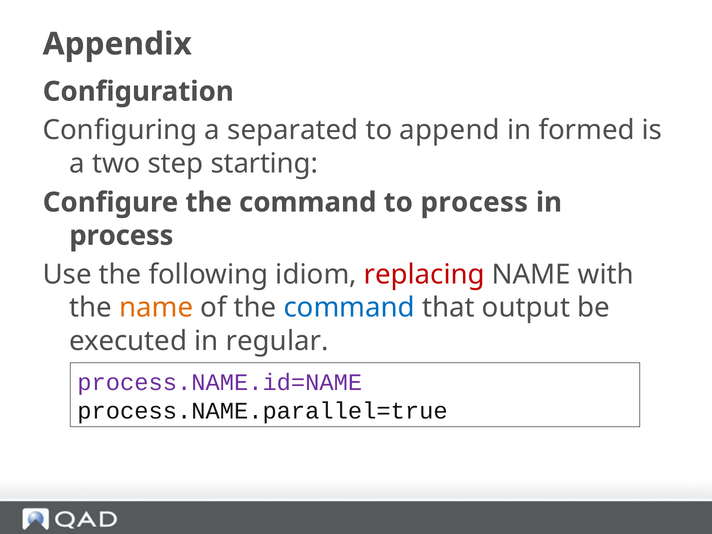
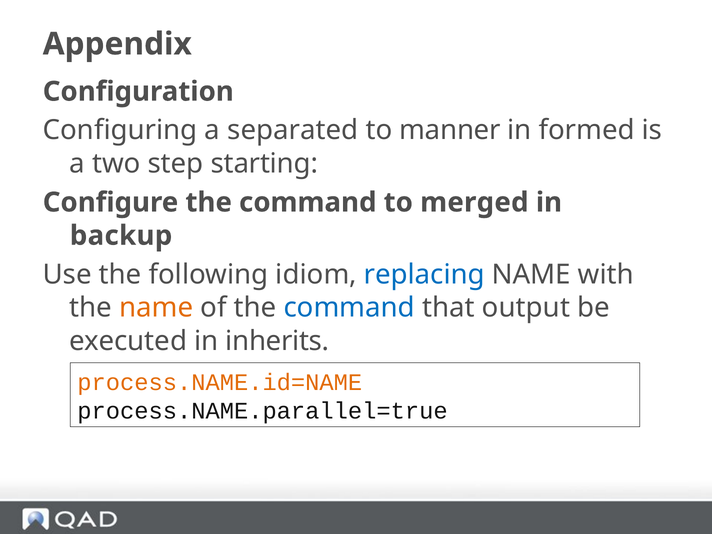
append: append -> manner
to process: process -> merged
process at (121, 236): process -> backup
replacing colour: red -> blue
regular: regular -> inherits
process.NAME.id=NAME colour: purple -> orange
